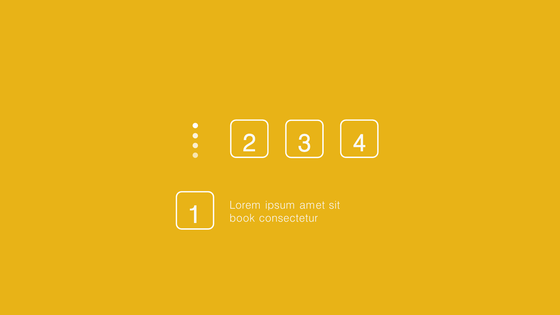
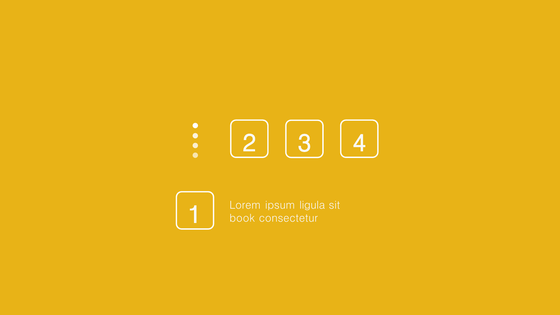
amet: amet -> ligula
